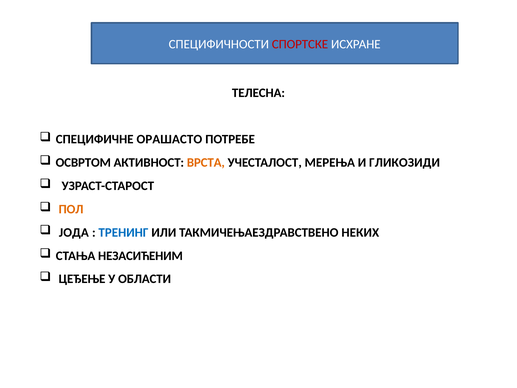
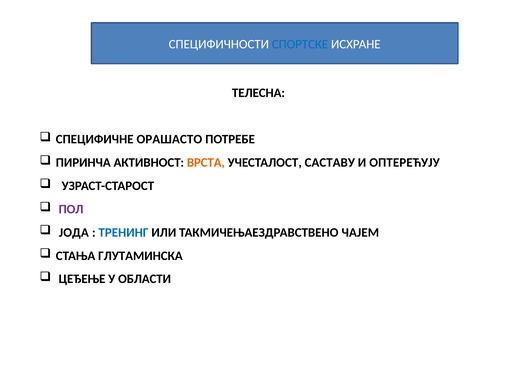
СПОРТСКЕ colour: red -> blue
ОСВРТОМ: ОСВРТОМ -> ПИРИНЧА
МЕРЕЊА: МЕРЕЊА -> САСТАВУ
ГЛИКОЗИДИ: ГЛИКОЗИДИ -> ОПТЕРЕЋУЈУ
ПОЛ colour: orange -> purple
НЕКИХ: НЕКИХ -> ЧАЈЕМ
НЕЗАСИЋЕНИМ: НЕЗАСИЋЕНИМ -> ГЛУТАМИНСКА
